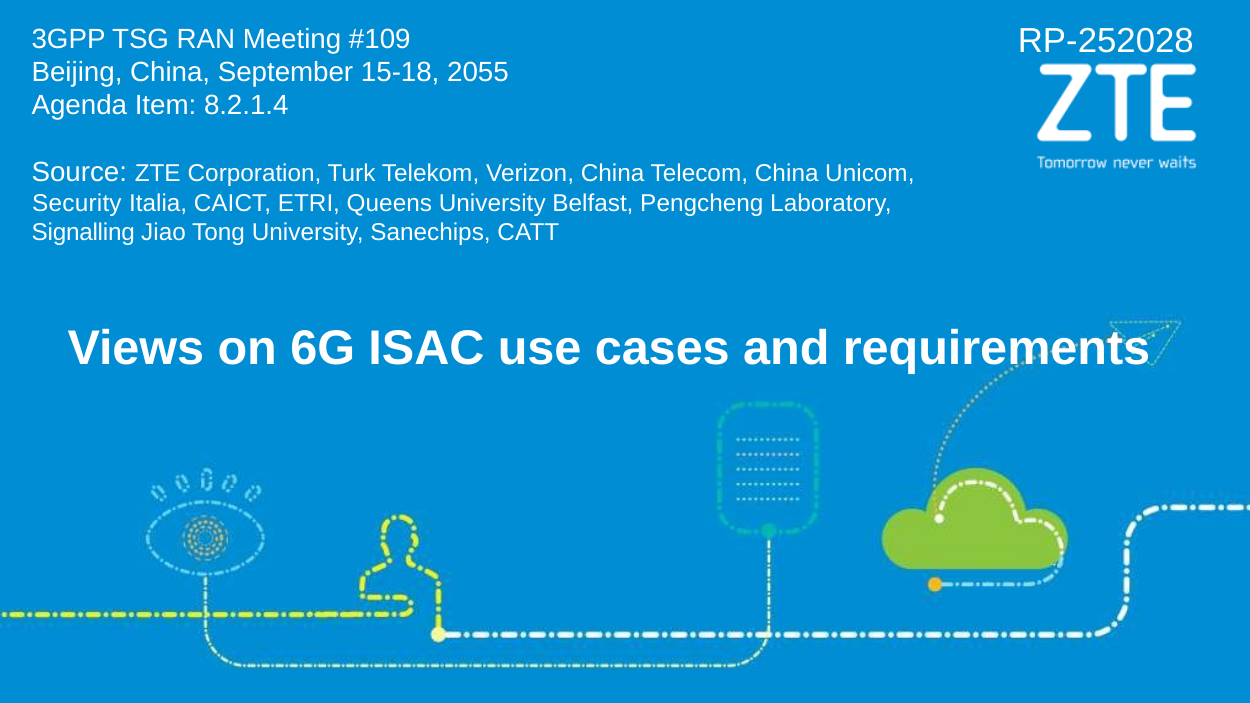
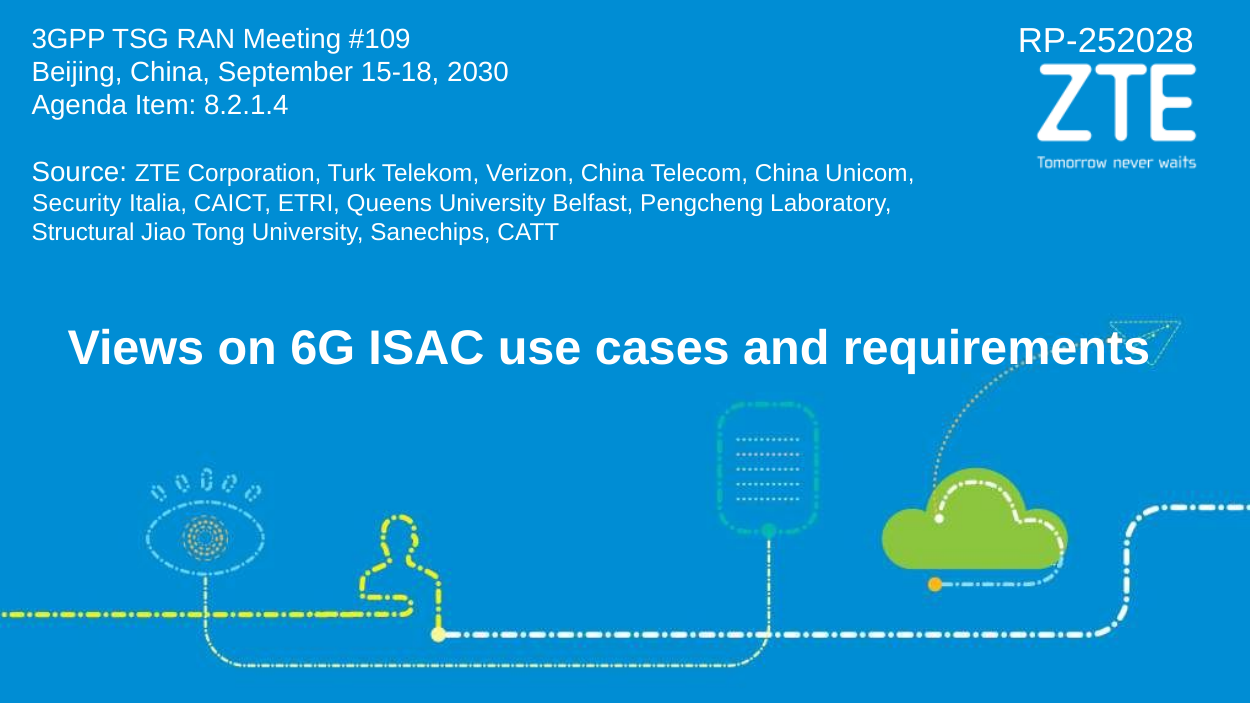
2055: 2055 -> 2030
Signalling: Signalling -> Structural
